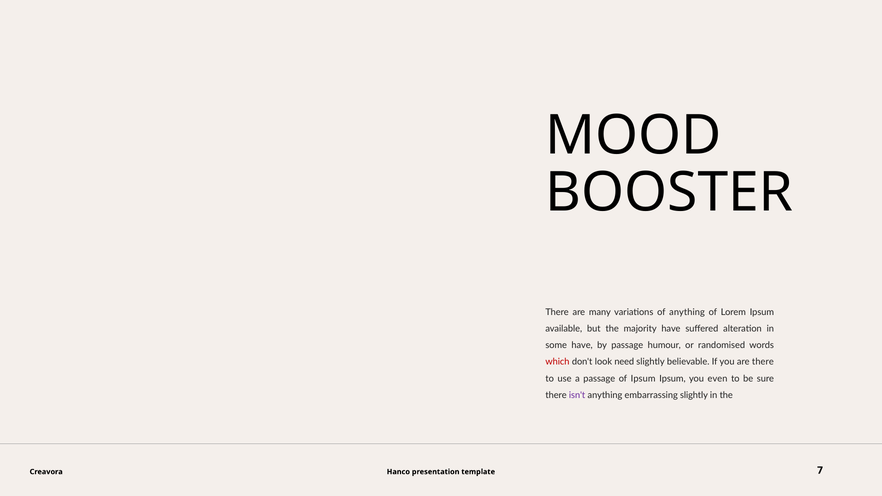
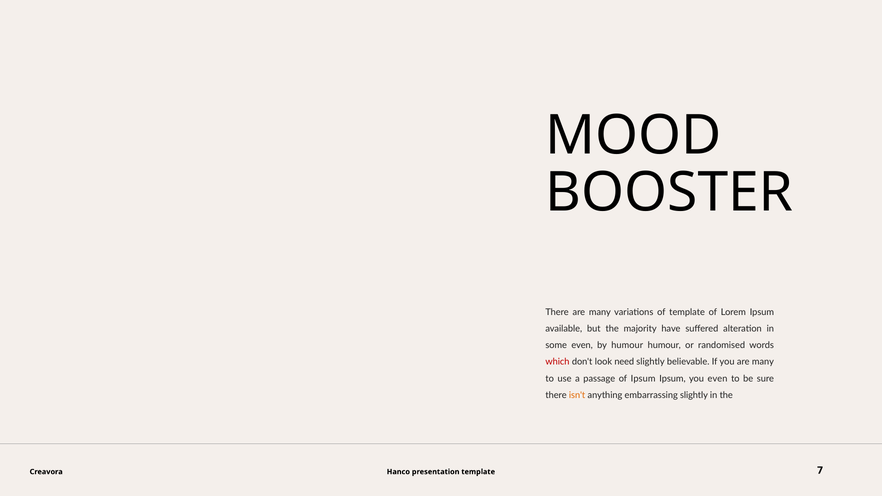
of anything: anything -> template
some have: have -> even
by passage: passage -> humour
you are there: there -> many
isn't colour: purple -> orange
